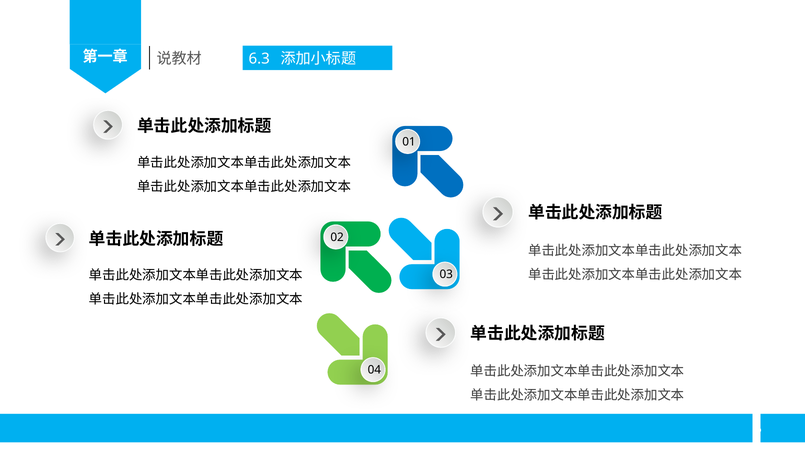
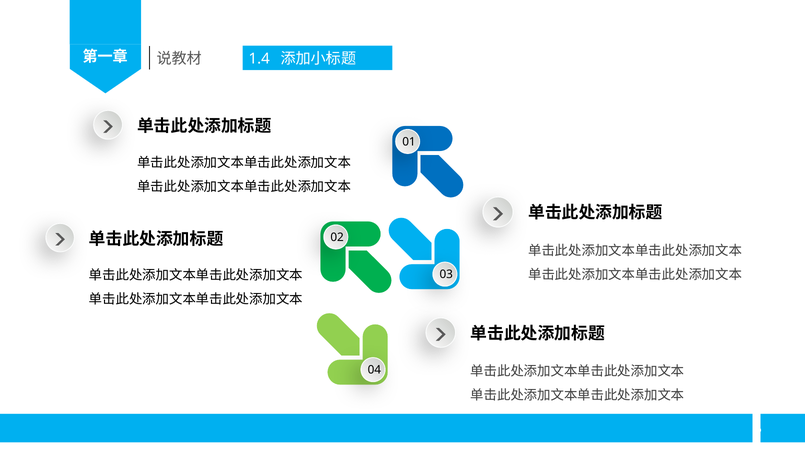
6.3: 6.3 -> 1.4
